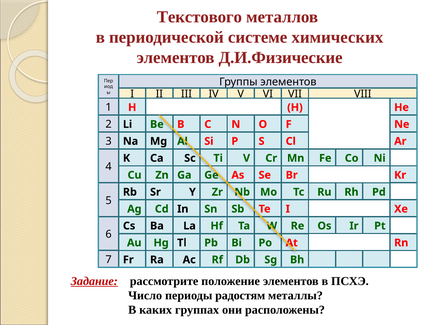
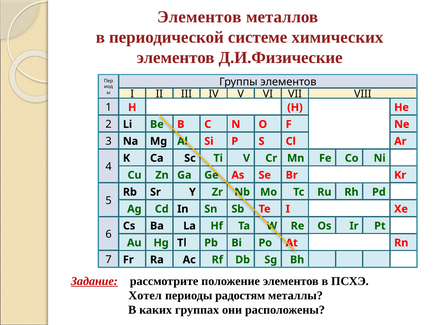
Текстового at (199, 17): Текстового -> Элементов
Число: Число -> Хотел
